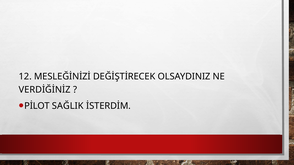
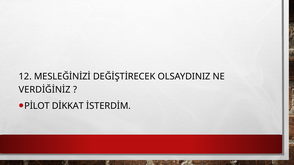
SAĞLIK: SAĞLIK -> DİKKAT
